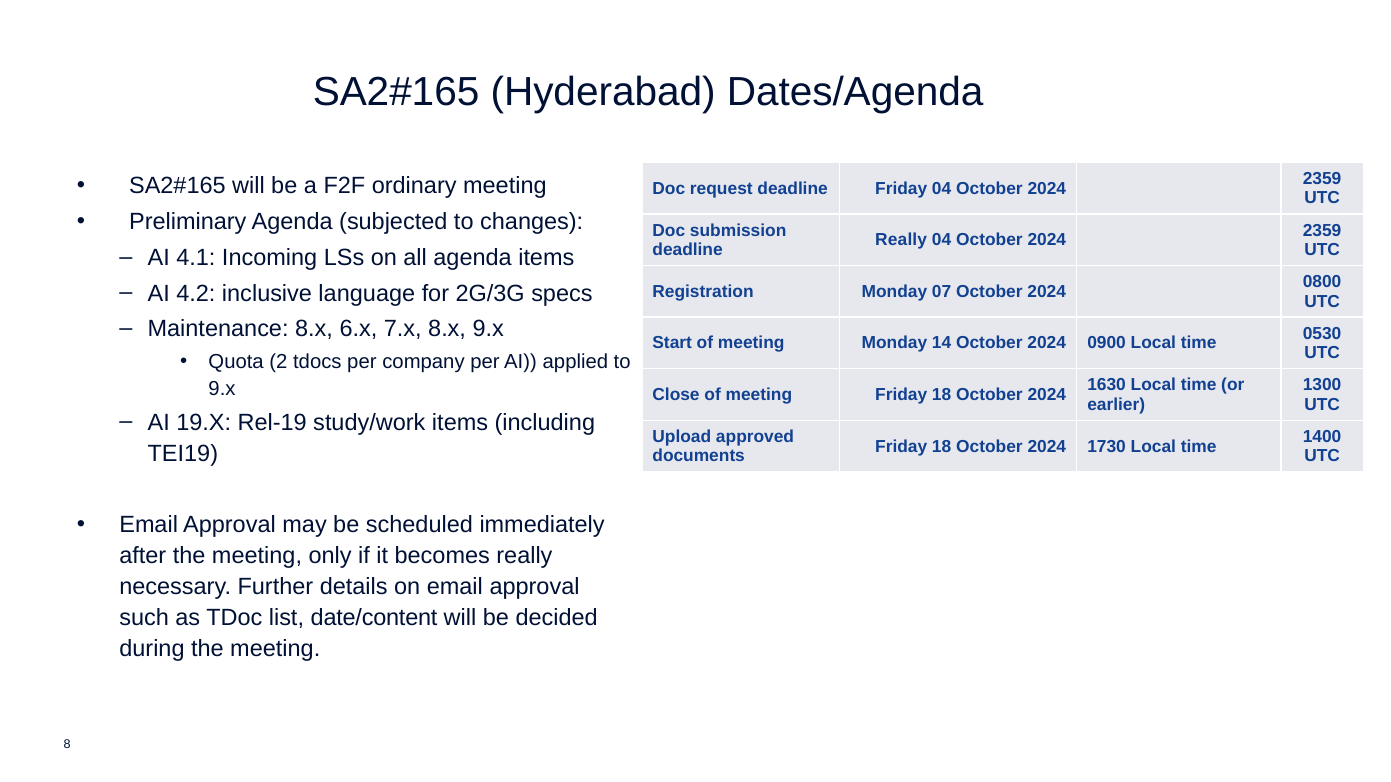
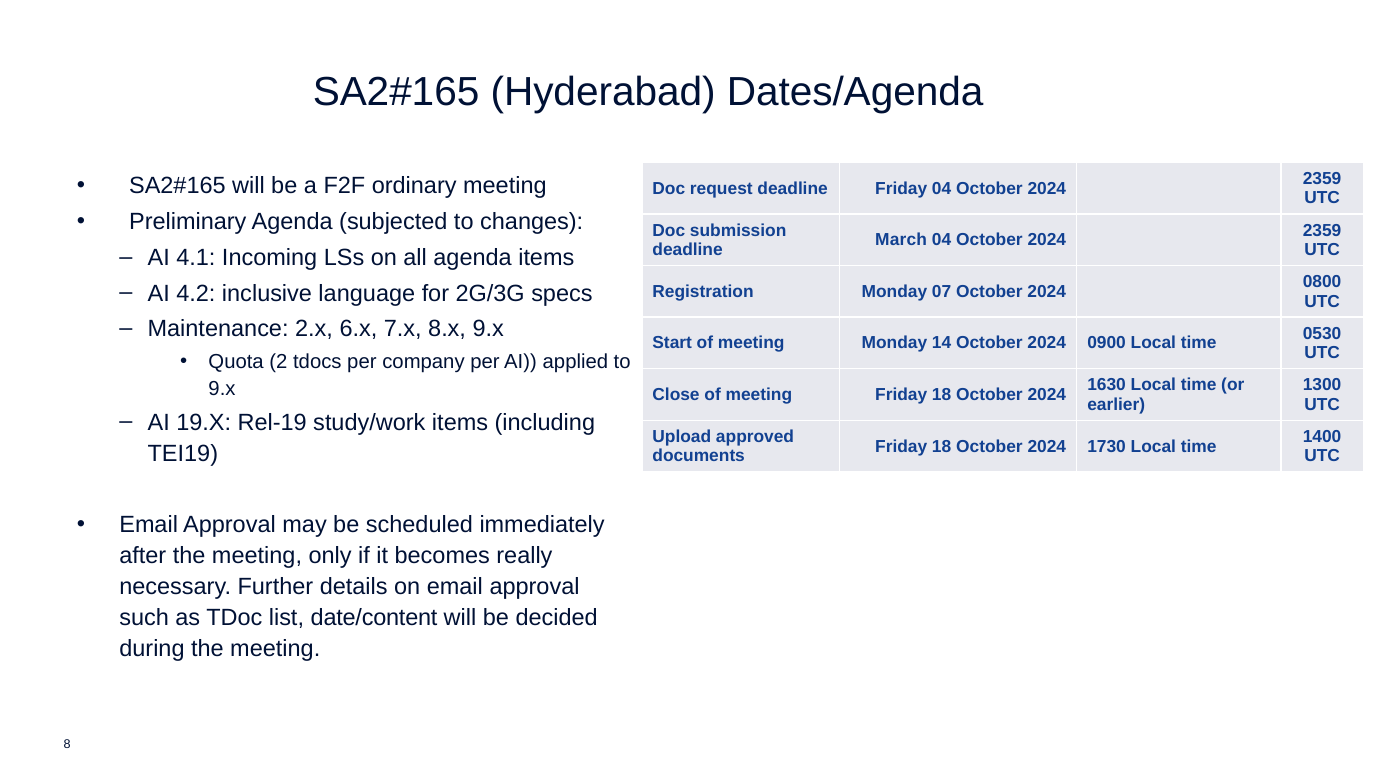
Really at (901, 240): Really -> March
Maintenance 8.x: 8.x -> 2.x
